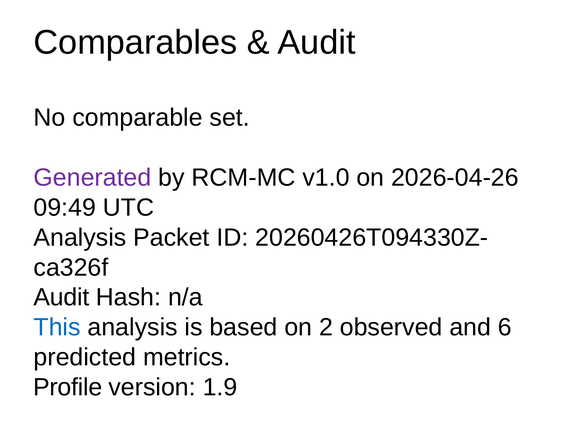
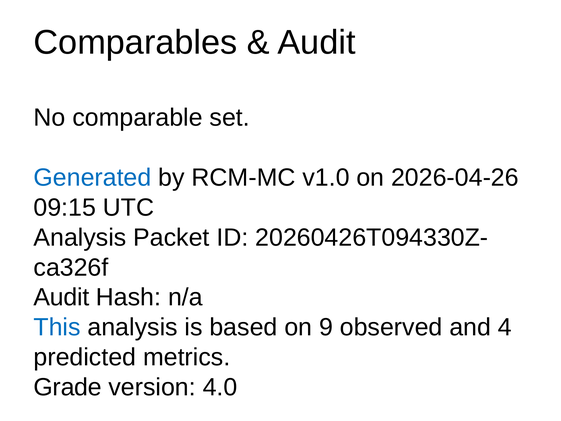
Generated colour: purple -> blue
09:49: 09:49 -> 09:15
2: 2 -> 9
6: 6 -> 4
Profile: Profile -> Grade
1.9: 1.9 -> 4.0
